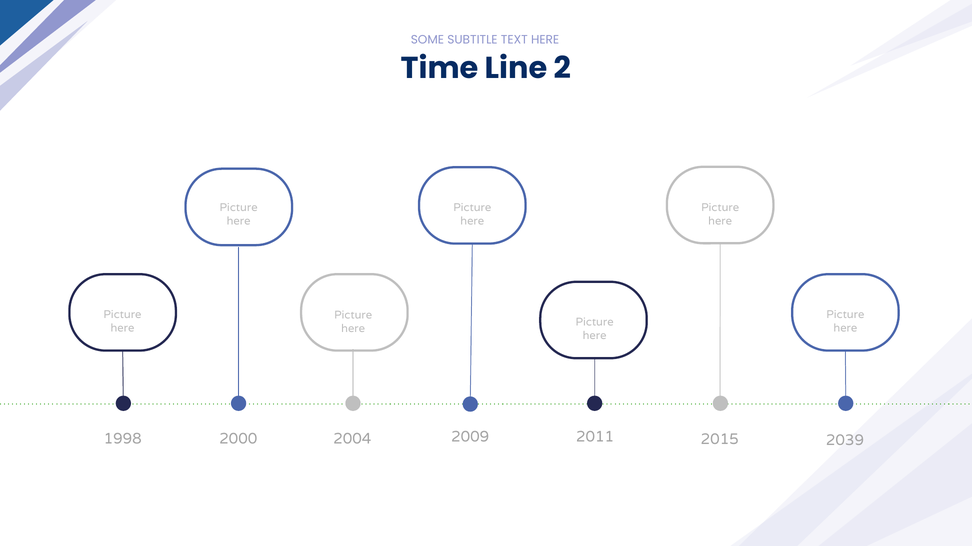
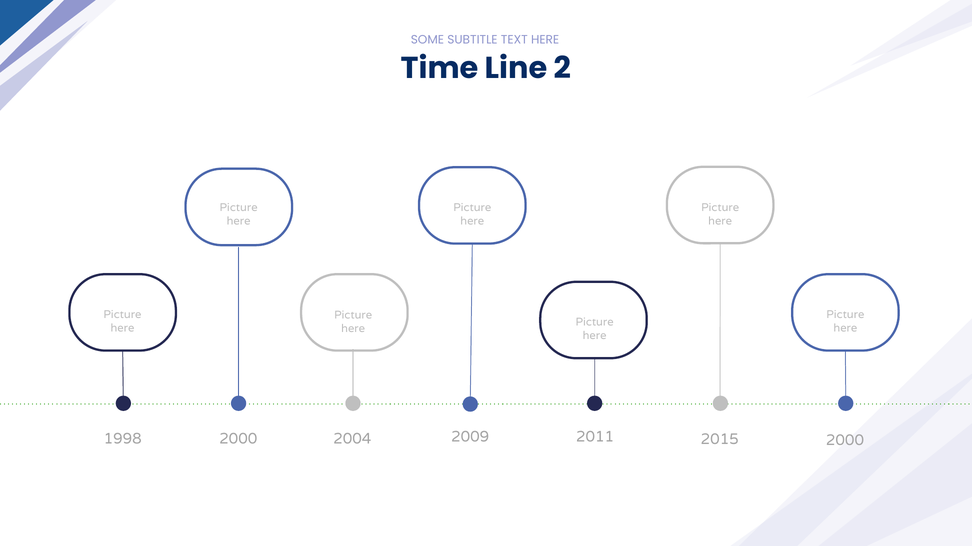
2015 2039: 2039 -> 2000
